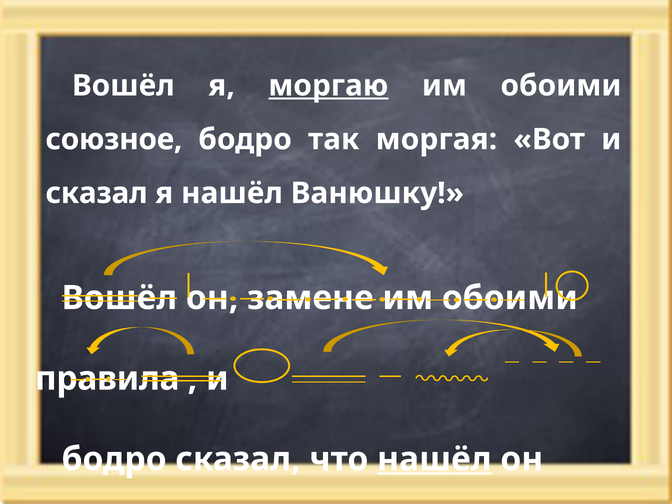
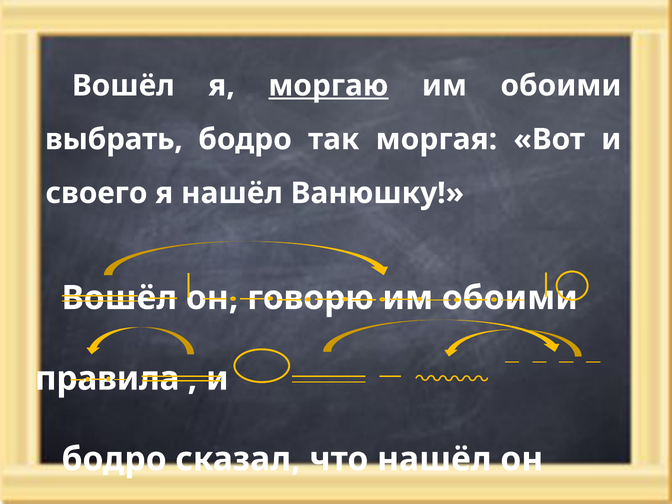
союзное: союзное -> выбрать
сказал at (97, 193): сказал -> своего
замене: замене -> говорю
нашёл at (434, 459) underline: present -> none
